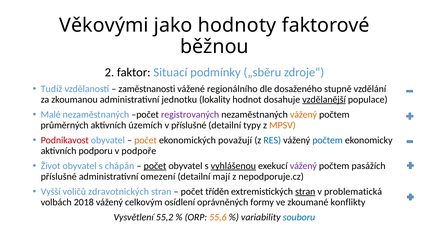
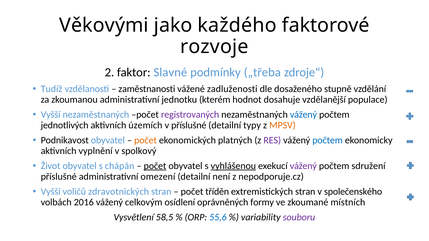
hodnoty: hodnoty -> každého
běžnou: běžnou -> rozvoje
Situací: Situací -> Slavné
„sběru: „sběru -> „třeba
regionálního: regionálního -> zadluženosti
lokality: lokality -> kterém
vzdělanější underline: present -> none
Malé at (51, 115): Malé -> Vyšší
vážený at (303, 115) colour: orange -> blue
průměrných: průměrných -> jednotlivých
Podnikavost colour: red -> black
považují: považují -> platných
RES colour: blue -> purple
podporu: podporu -> vyplnění
podpoře: podpoře -> spolkový
pasážích: pasážích -> sdružení
mají: mají -> není
stran at (305, 192) underline: present -> none
problematická: problematická -> společenského
2018: 2018 -> 2016
konflikty: konflikty -> místních
55,2: 55,2 -> 58,5
55,6 colour: orange -> blue
souboru colour: blue -> purple
